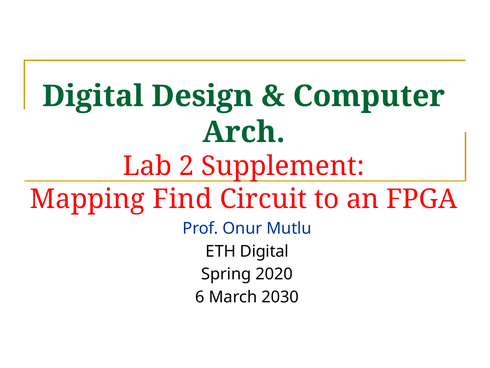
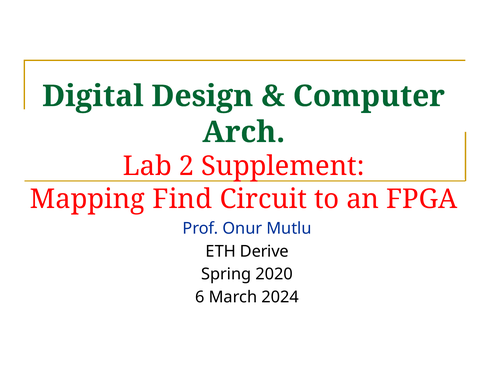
ETH Digital: Digital -> Derive
2030: 2030 -> 2024
